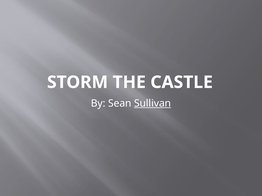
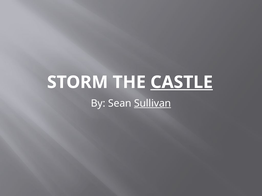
CASTLE underline: none -> present
